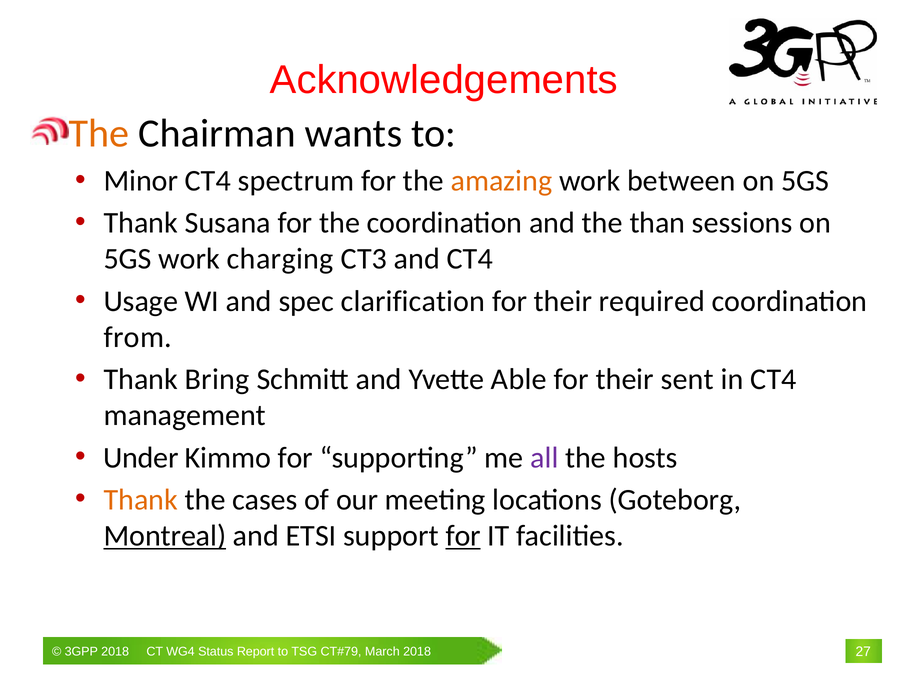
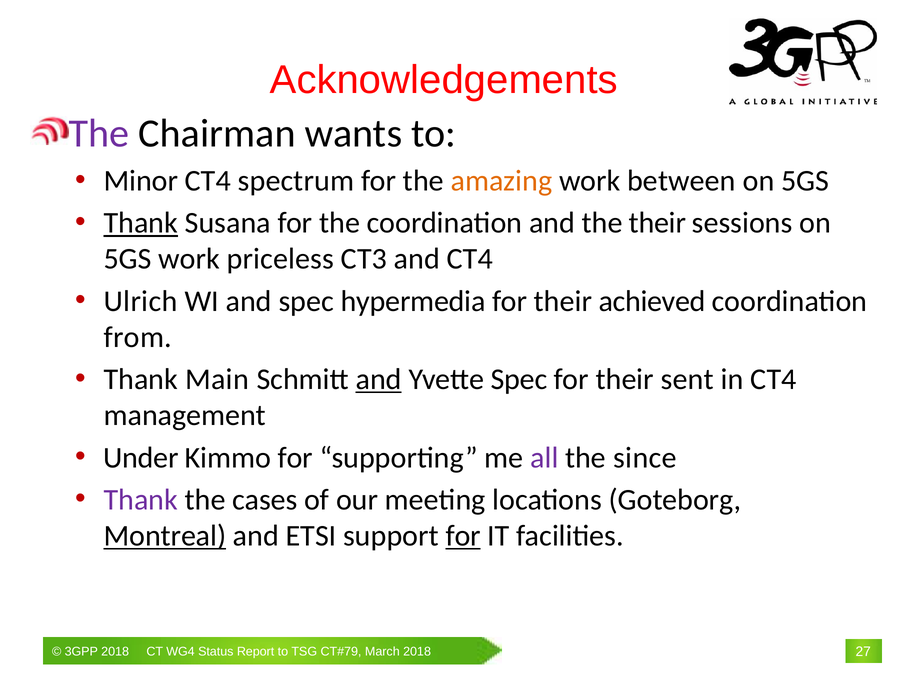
The at (99, 133) colour: orange -> purple
Thank at (141, 223) underline: none -> present
the than: than -> their
charging: charging -> priceless
Usage: Usage -> Ulrich
clarification: clarification -> hypermedia
required: required -> achieved
Bring: Bring -> Main
and at (379, 379) underline: none -> present
Yvette Able: Able -> Spec
hosts: hosts -> since
Thank at (141, 500) colour: orange -> purple
